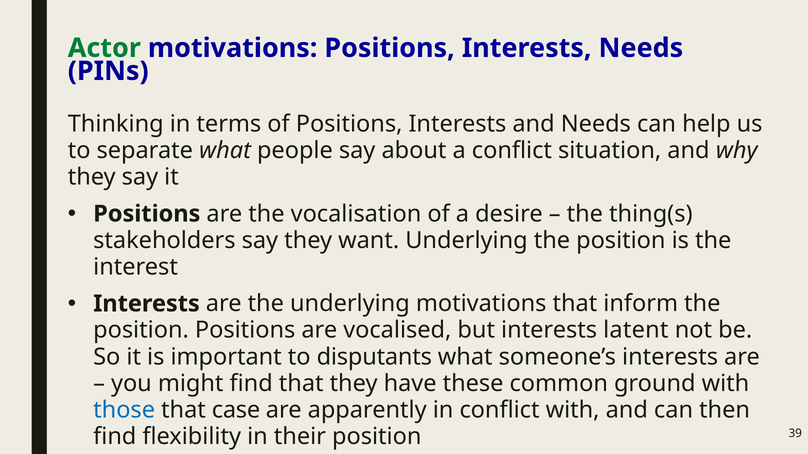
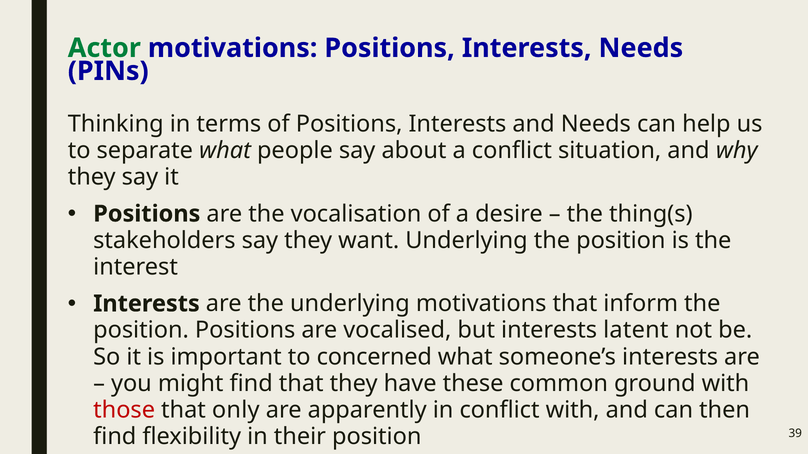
disputants: disputants -> concerned
those colour: blue -> red
case: case -> only
